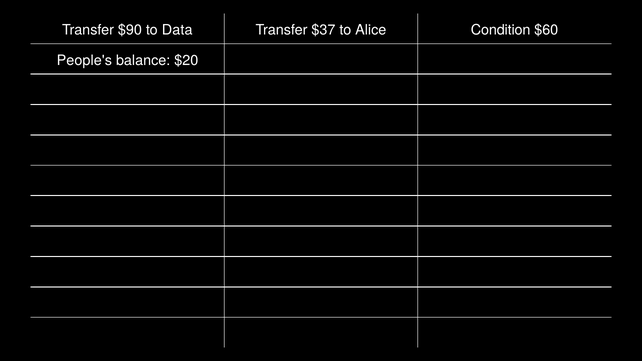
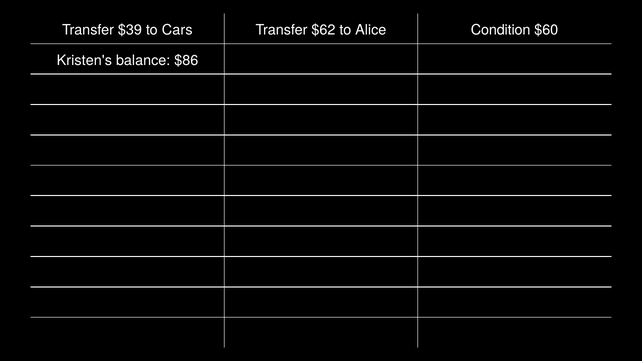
$90: $90 -> $39
Data: Data -> Cars
$37: $37 -> $62
People's: People's -> Kristen's
$20: $20 -> $86
